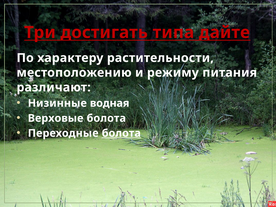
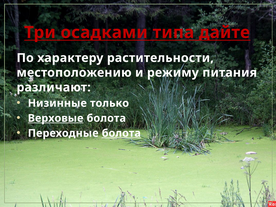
достигать: достигать -> осадками
водная: водная -> только
Верховые underline: none -> present
